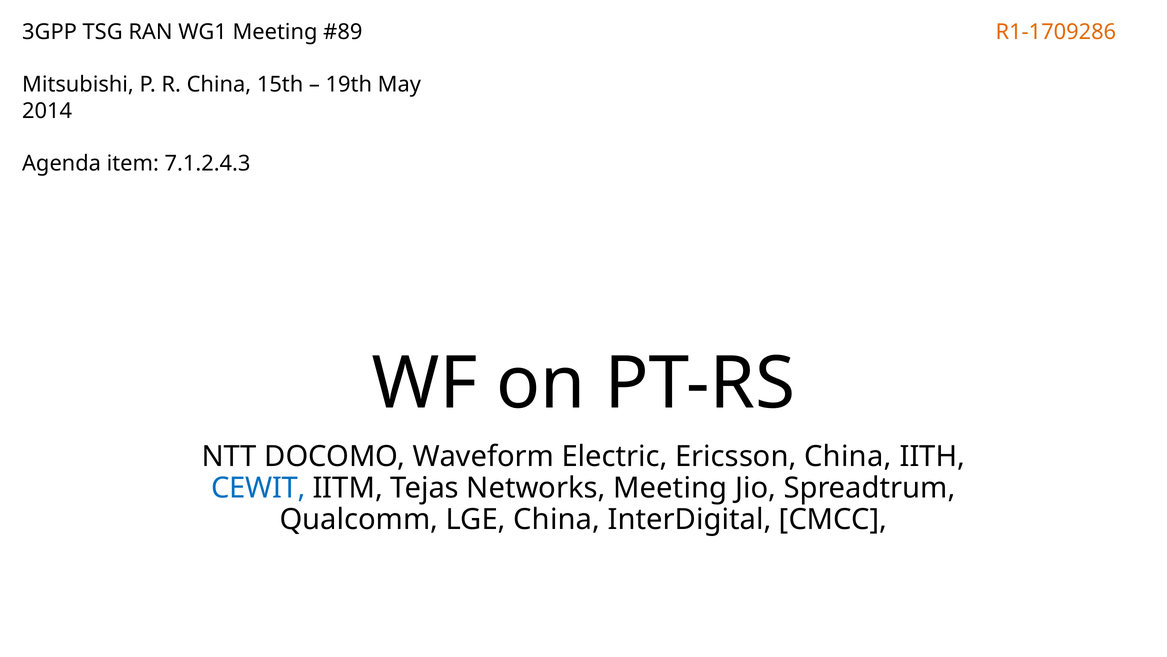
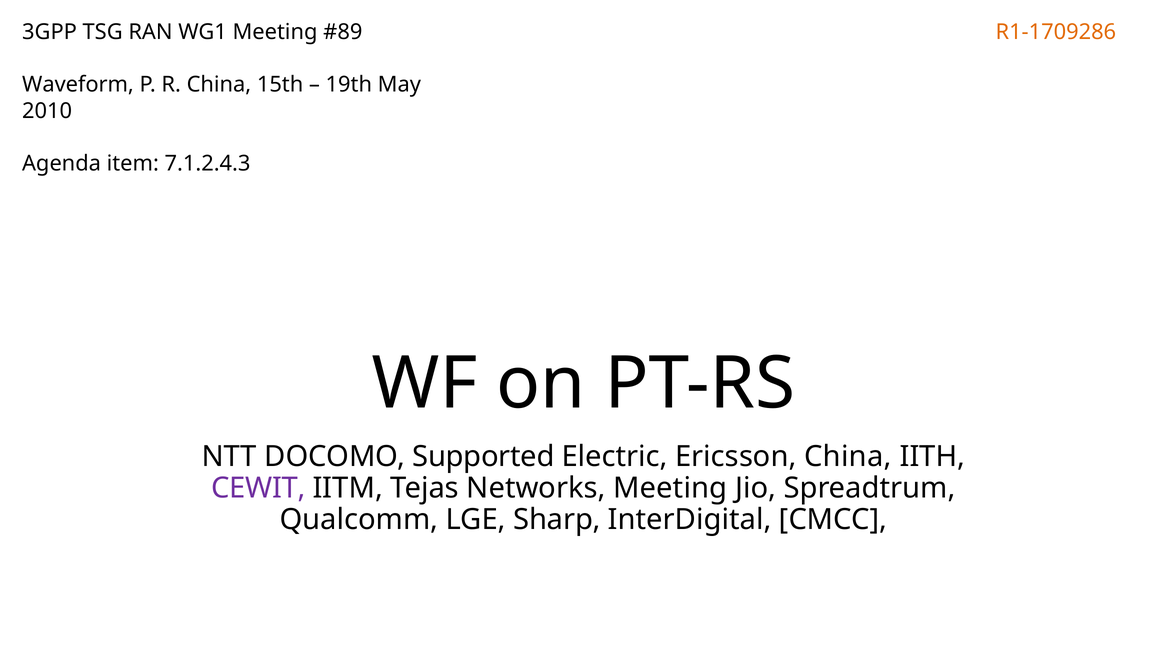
Mitsubishi: Mitsubishi -> Waveform
2014: 2014 -> 2010
Waveform: Waveform -> Supported
CEWIT colour: blue -> purple
LGE China: China -> Sharp
